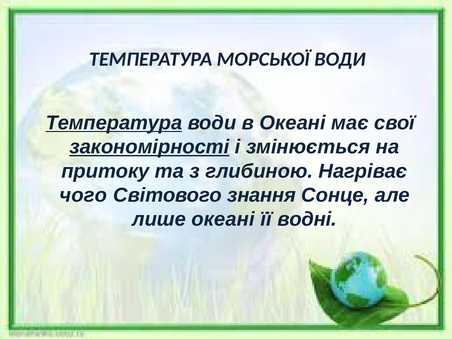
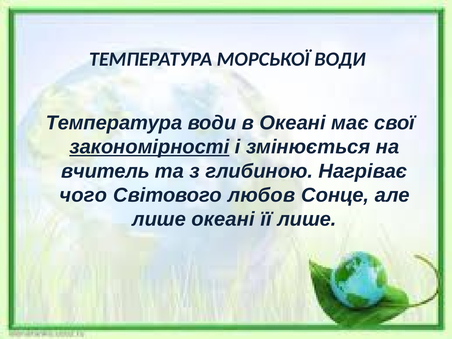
Температура at (114, 123) underline: present -> none
притоку: притоку -> вчитель
знання: знання -> любов
її водні: водні -> лише
